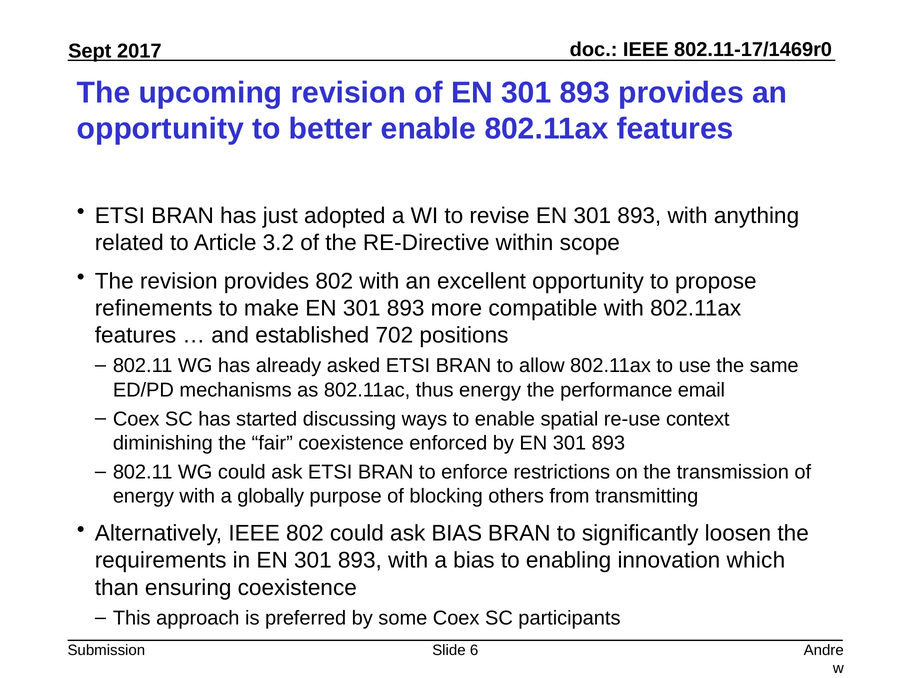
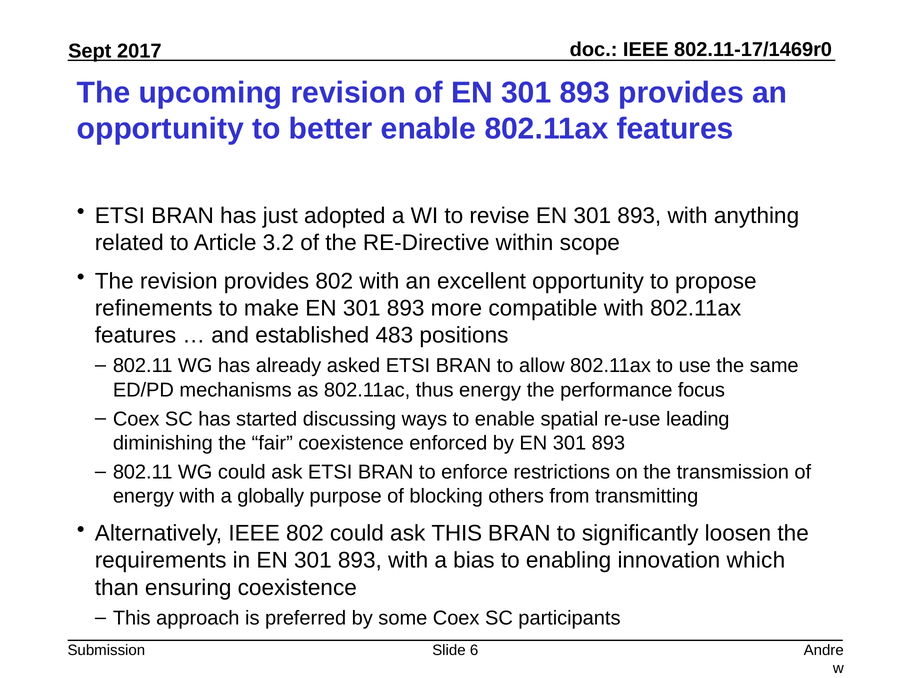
702: 702 -> 483
email: email -> focus
context: context -> leading
ask BIAS: BIAS -> THIS
